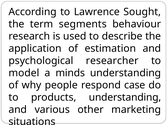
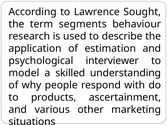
researcher: researcher -> interviewer
minds: minds -> skilled
case: case -> with
products understanding: understanding -> ascertainment
